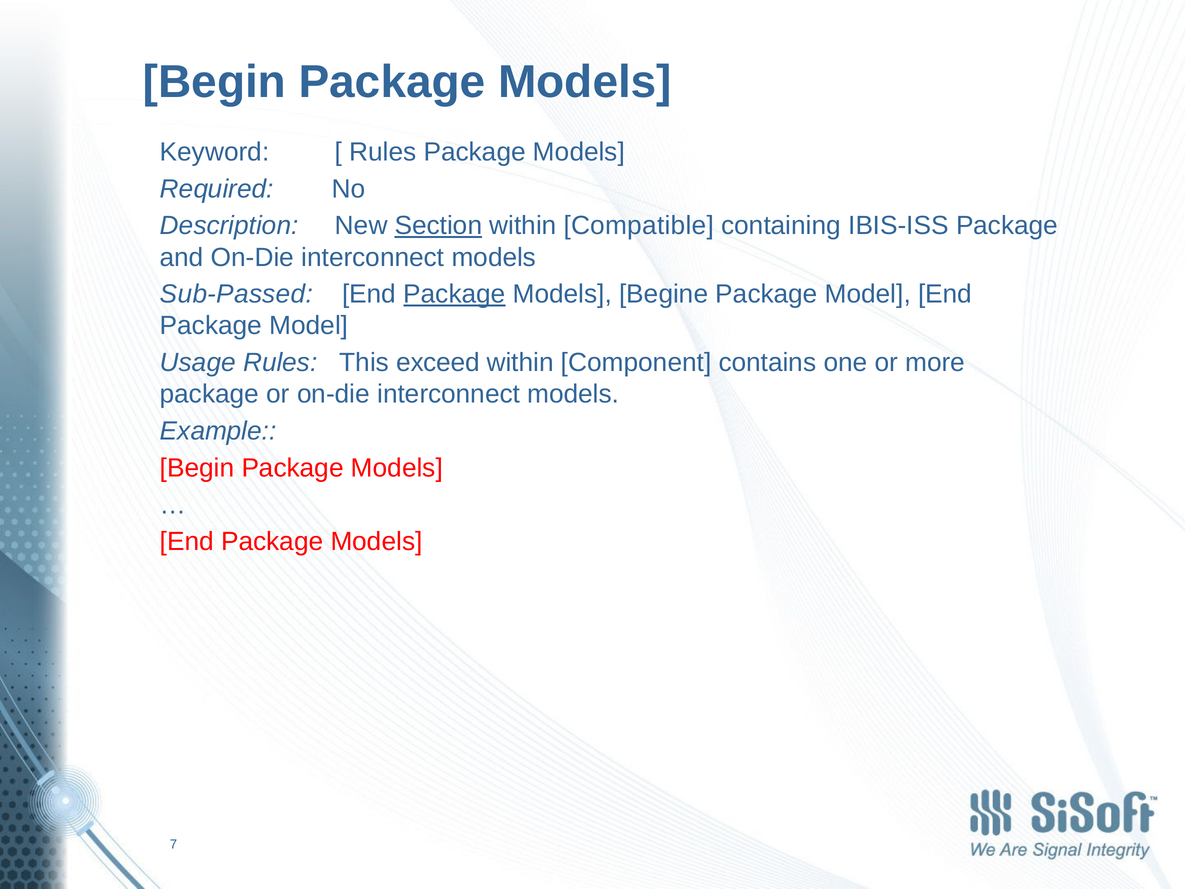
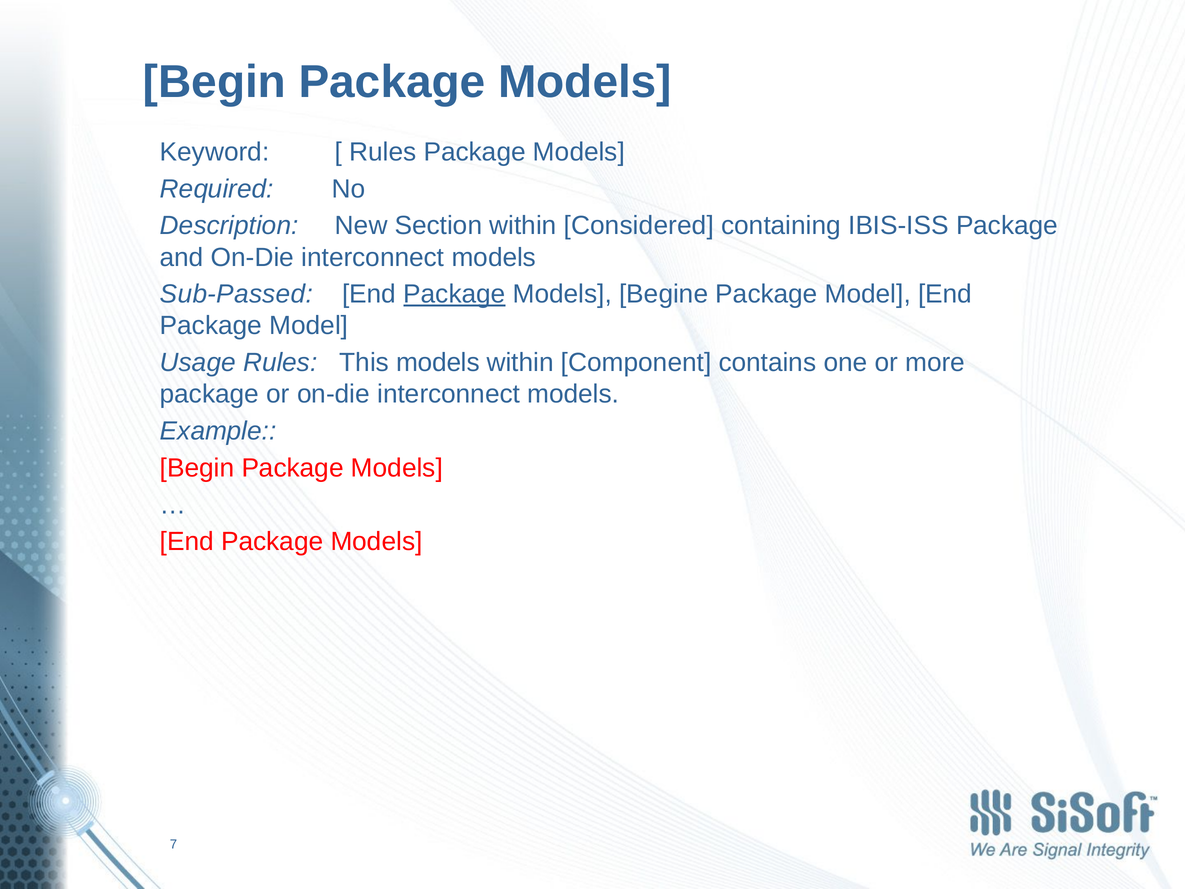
Section underline: present -> none
Compatible: Compatible -> Considered
This exceed: exceed -> models
